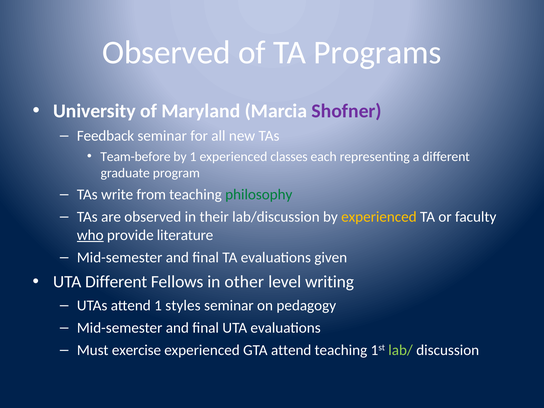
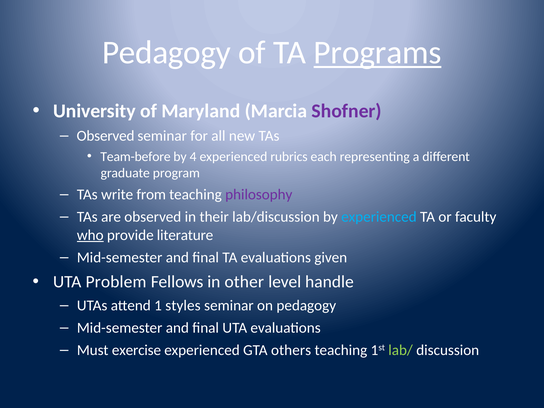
Observed at (166, 53): Observed -> Pedagogy
Programs underline: none -> present
Feedback at (106, 136): Feedback -> Observed
by 1: 1 -> 4
classes: classes -> rubrics
philosophy colour: green -> purple
experienced at (379, 217) colour: yellow -> light blue
UTA Different: Different -> Problem
writing: writing -> handle
GTA attend: attend -> others
